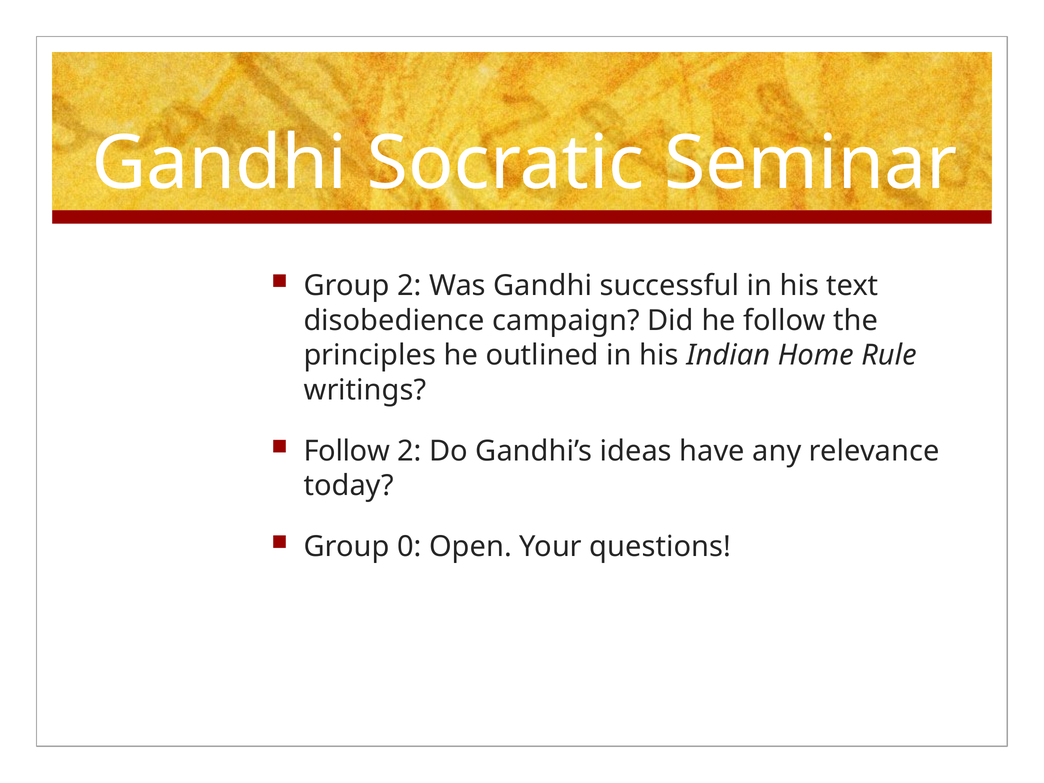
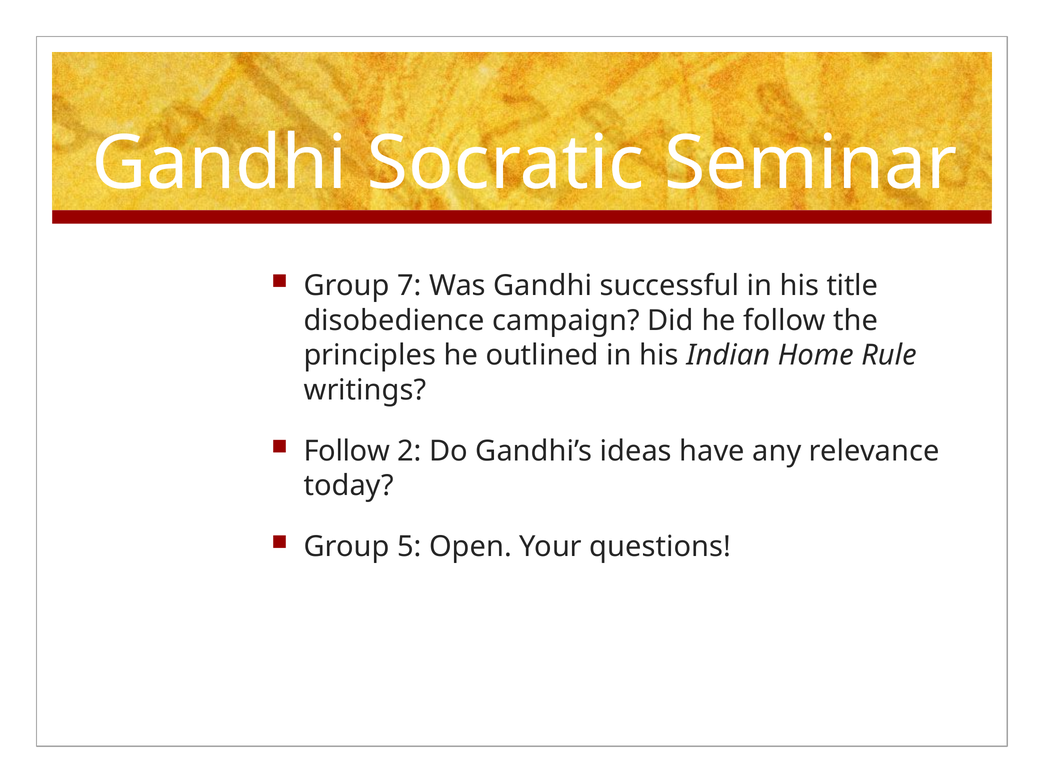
Group 2: 2 -> 7
text: text -> title
0: 0 -> 5
